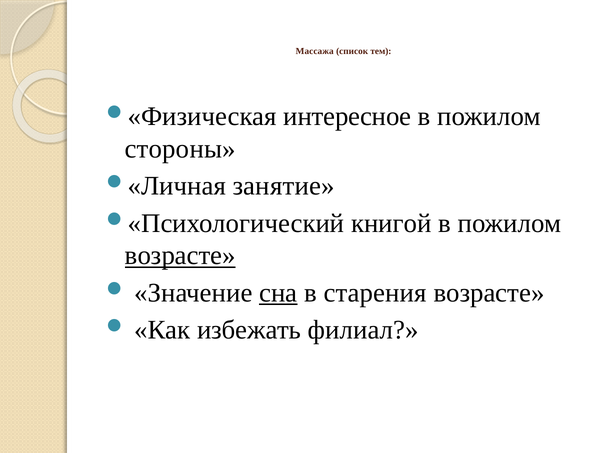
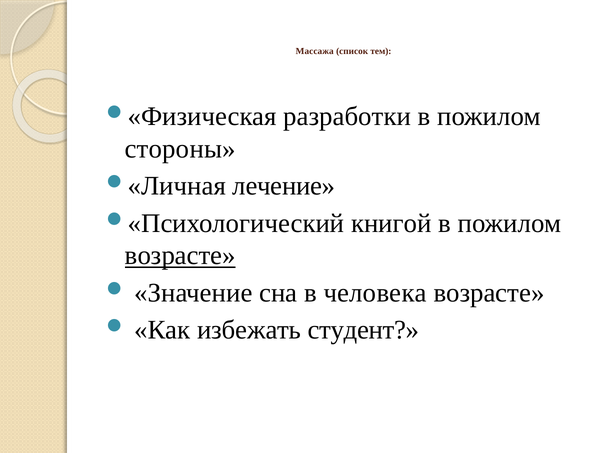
интересное: интересное -> разработки
занятие: занятие -> лечение
сна underline: present -> none
старения: старения -> человека
филиал: филиал -> студент
